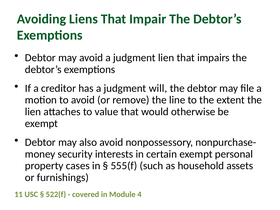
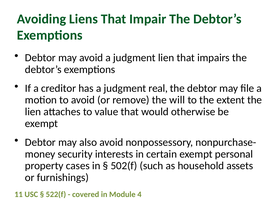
will: will -> real
line: line -> will
555(f: 555(f -> 502(f
